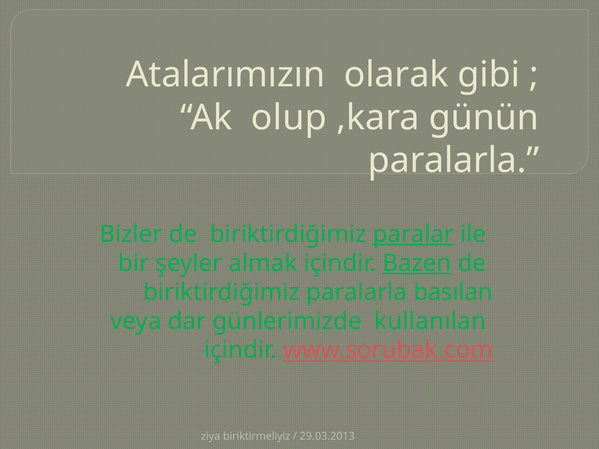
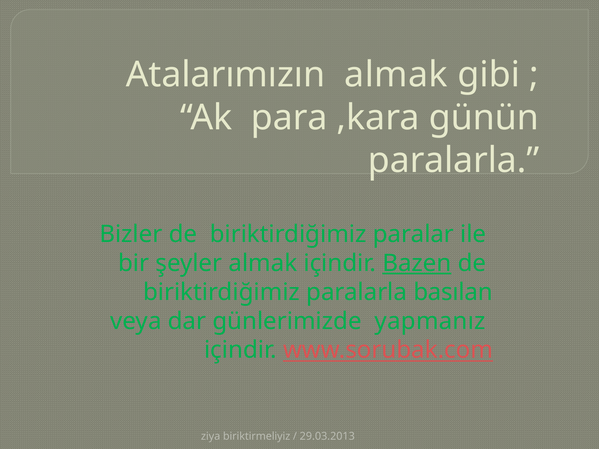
Atalarımızın olarak: olarak -> almak
olup: olup -> para
paralar underline: present -> none
kullanılan: kullanılan -> yapmanız
